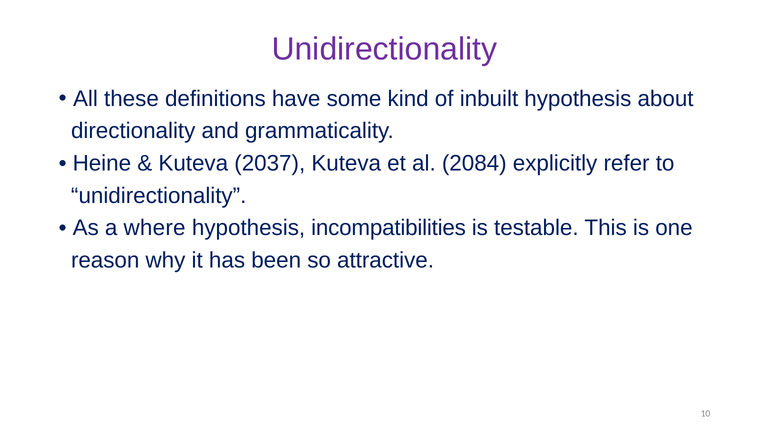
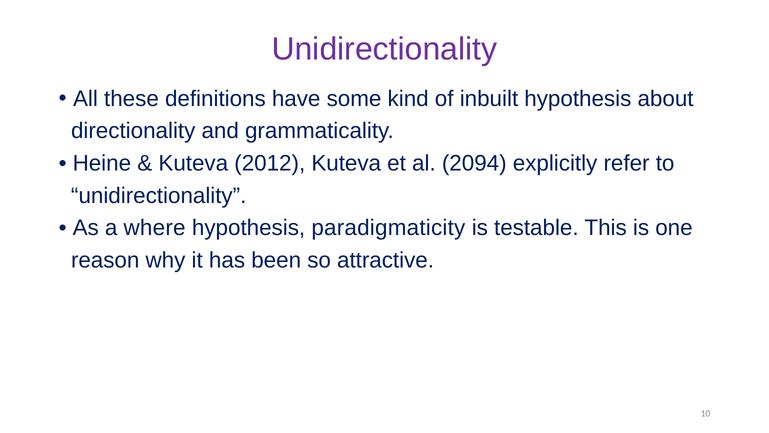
2037: 2037 -> 2012
2084: 2084 -> 2094
incompatibilities: incompatibilities -> paradigmaticity
